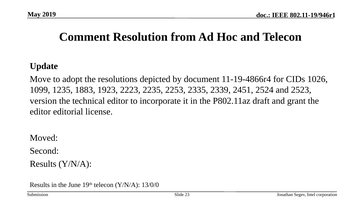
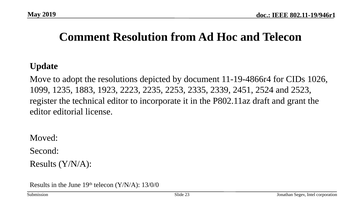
version: version -> register
